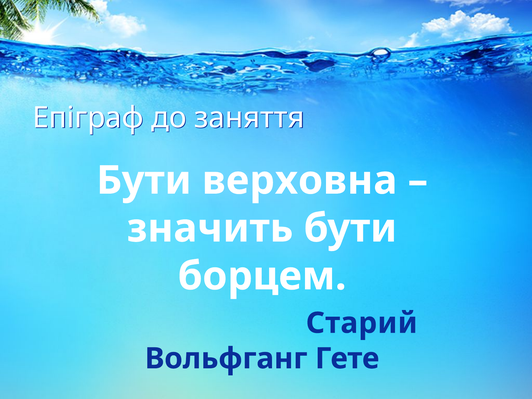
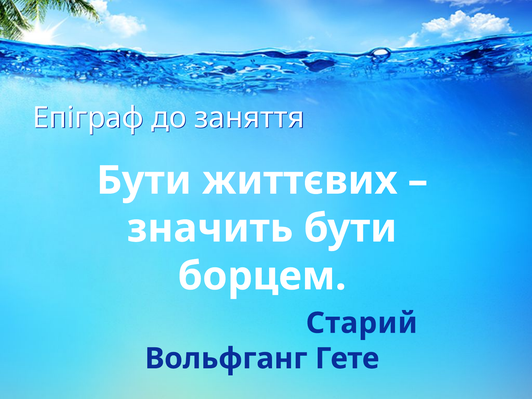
верховна: верховна -> життєвих
